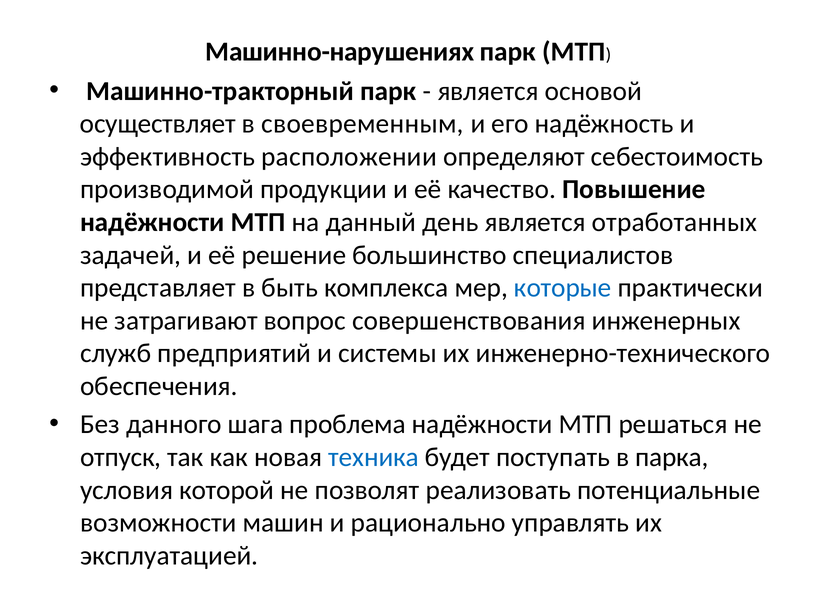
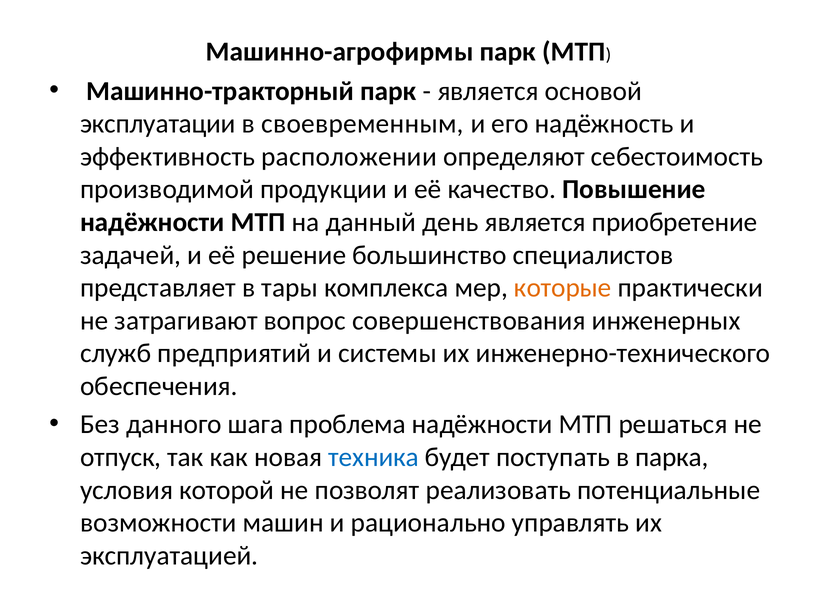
Машинно-нарушениях: Машинно-нарушениях -> Машинно-агрофирмы
осуществляет: осуществляет -> эксплуатации
отработанных: отработанных -> приобретение
быть: быть -> тары
которые colour: blue -> orange
